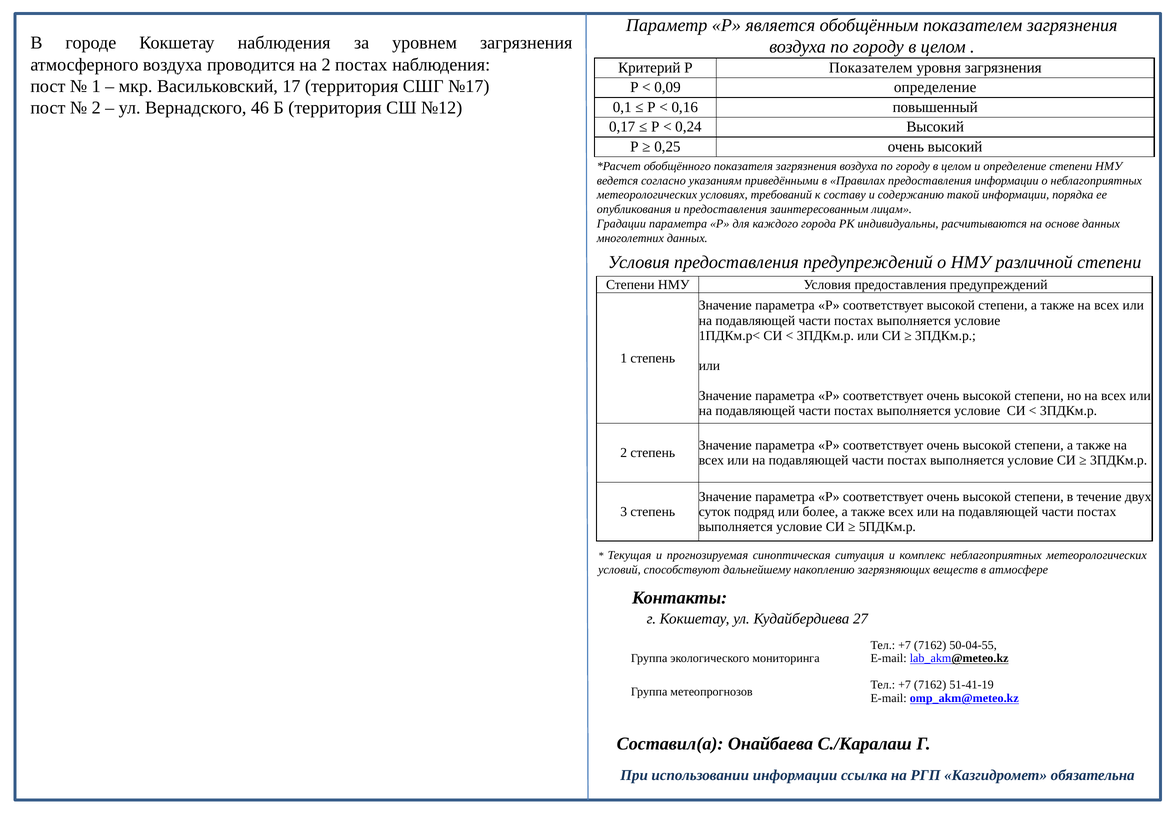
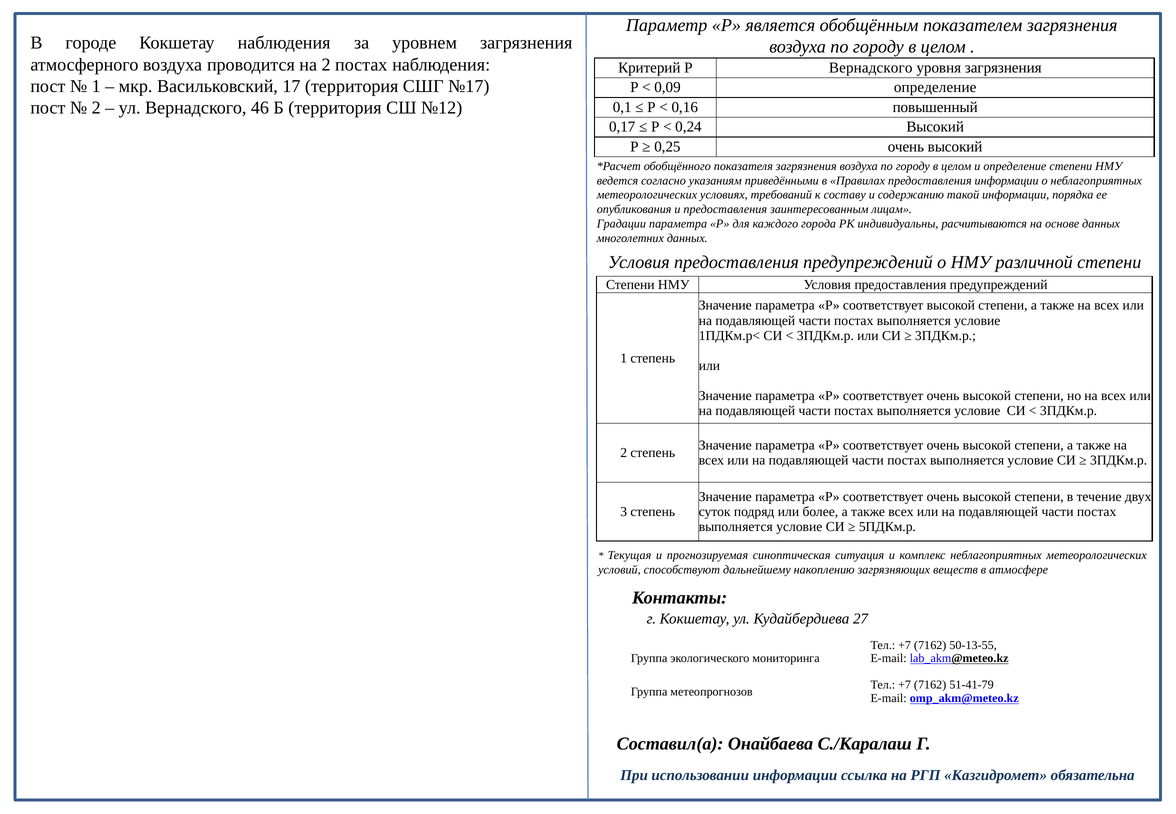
Р Показателем: Показателем -> Вернадского
50-04-55: 50-04-55 -> 50-13-55
51-41-19: 51-41-19 -> 51-41-79
